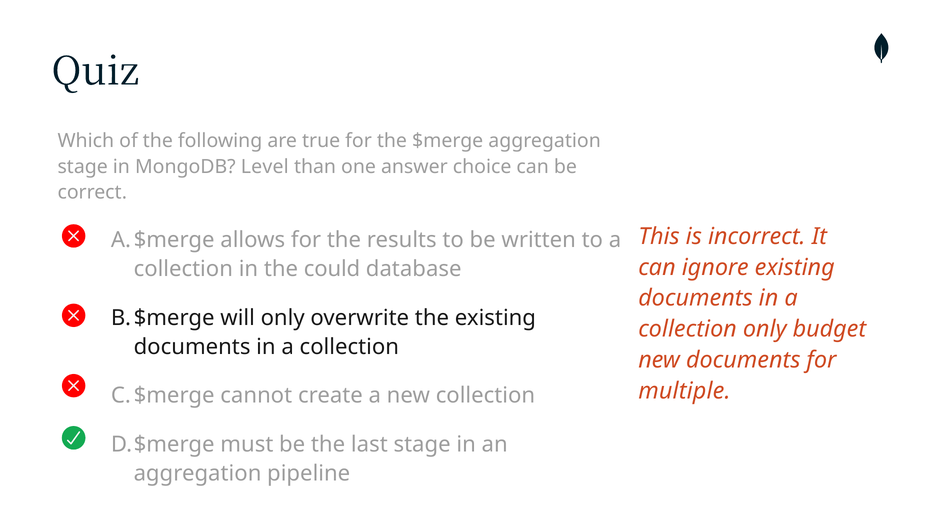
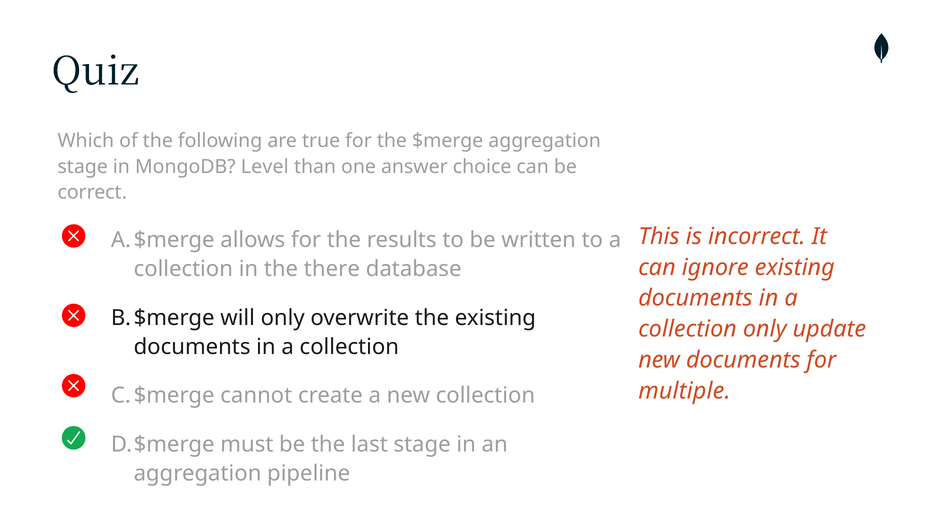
could: could -> there
budget: budget -> update
